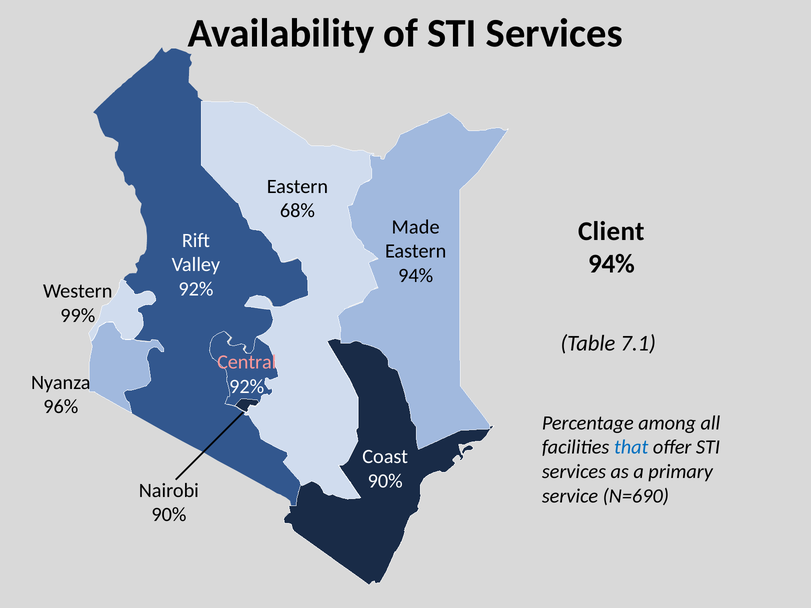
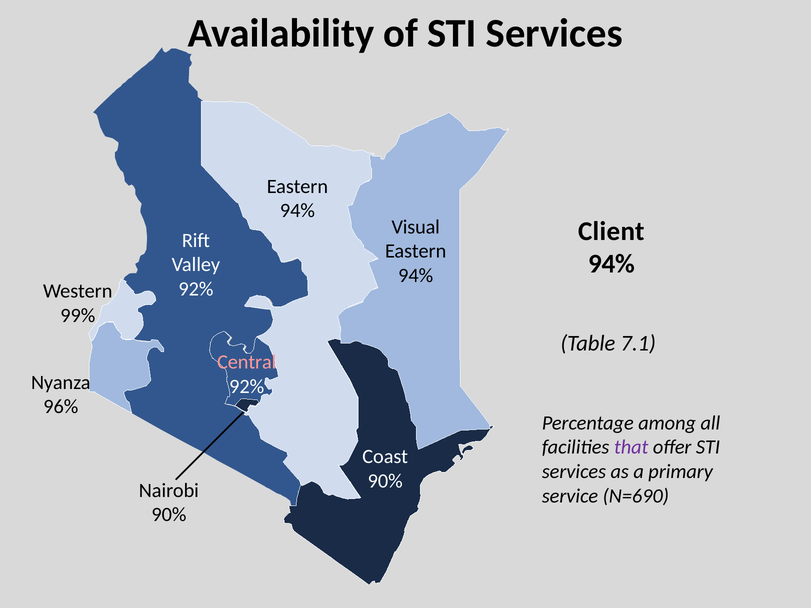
68% at (297, 211): 68% -> 94%
Made: Made -> Visual
that colour: blue -> purple
